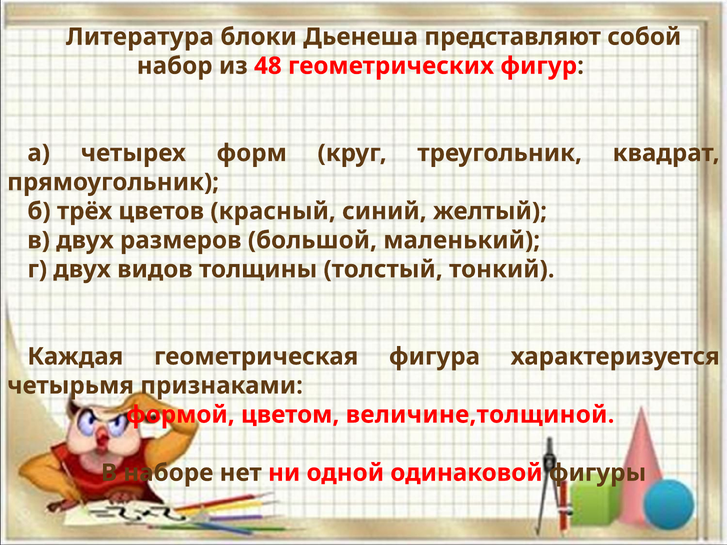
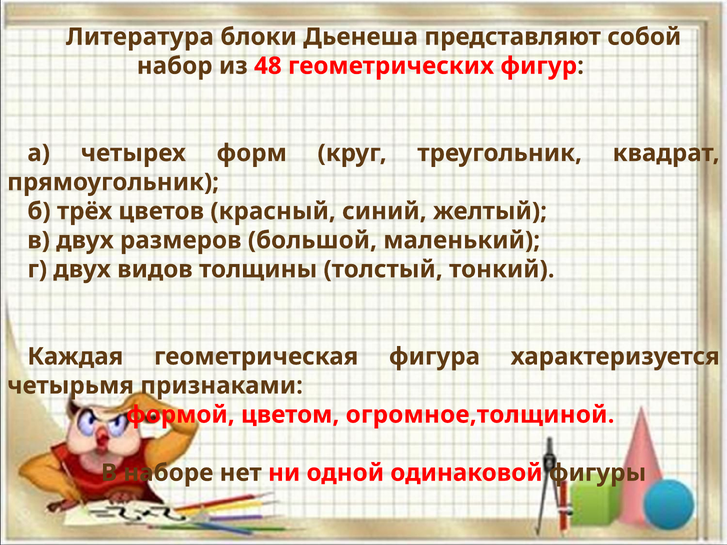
величине,толщиной: величине,толщиной -> огромное,толщиной
